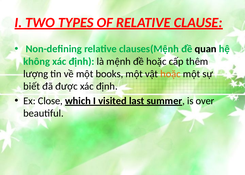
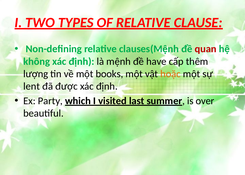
quan colour: black -> red
đề hoặc: hoặc -> have
biết: biết -> lent
Close: Close -> Party
